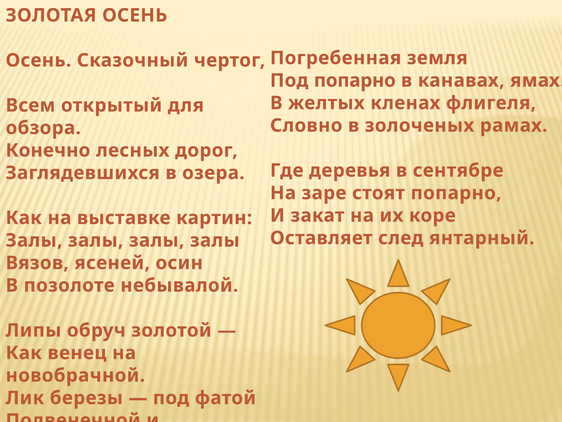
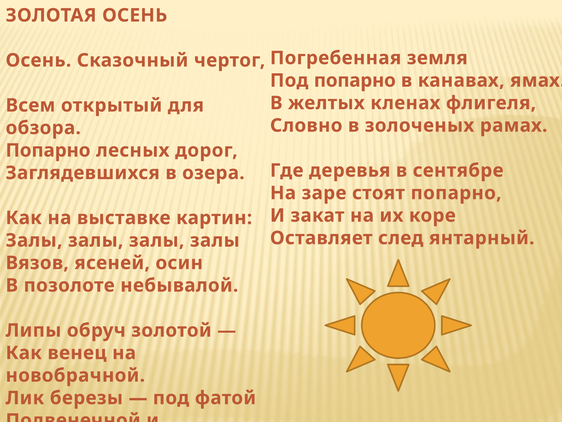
Конечно at (48, 150): Конечно -> Попарно
